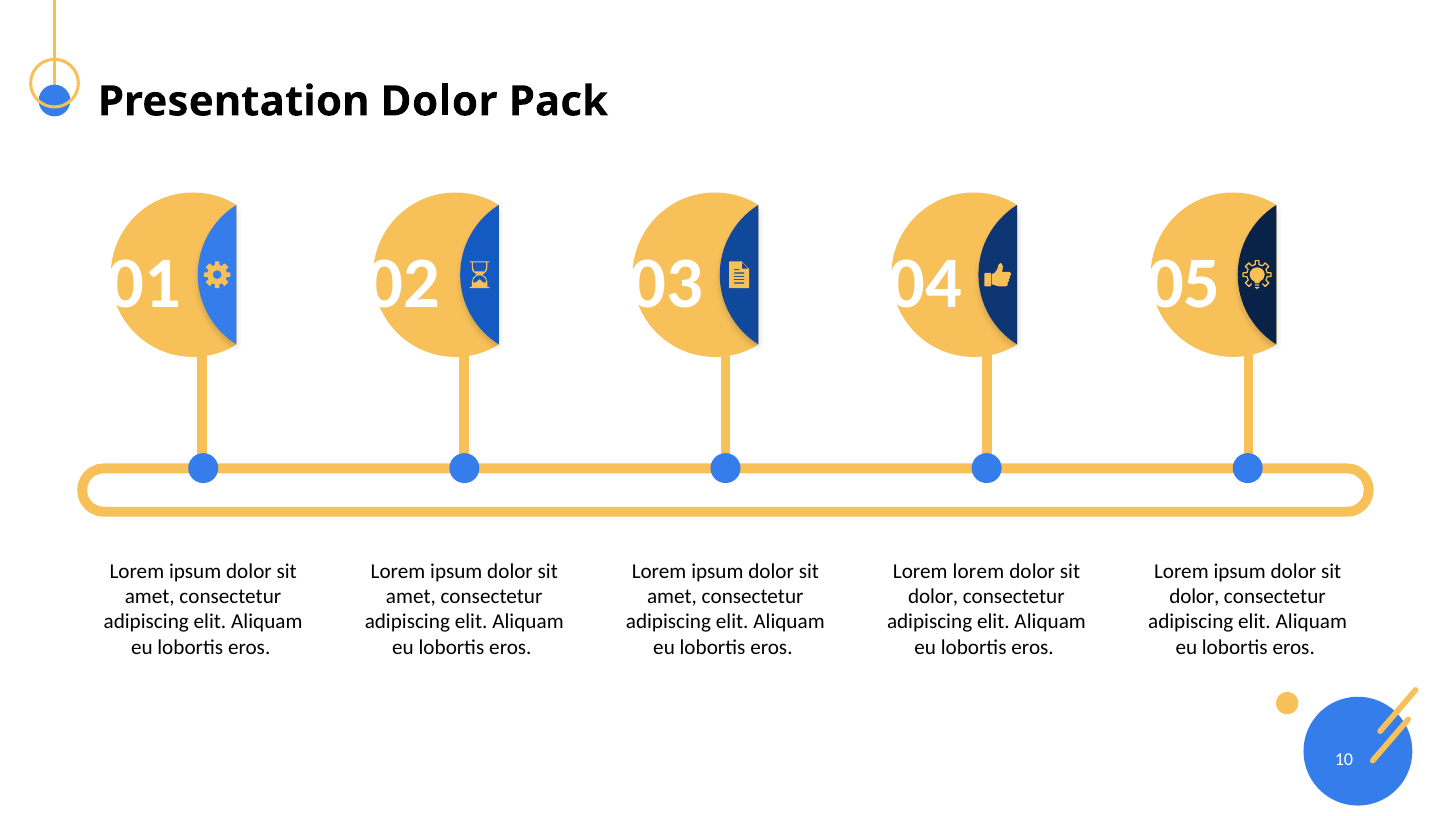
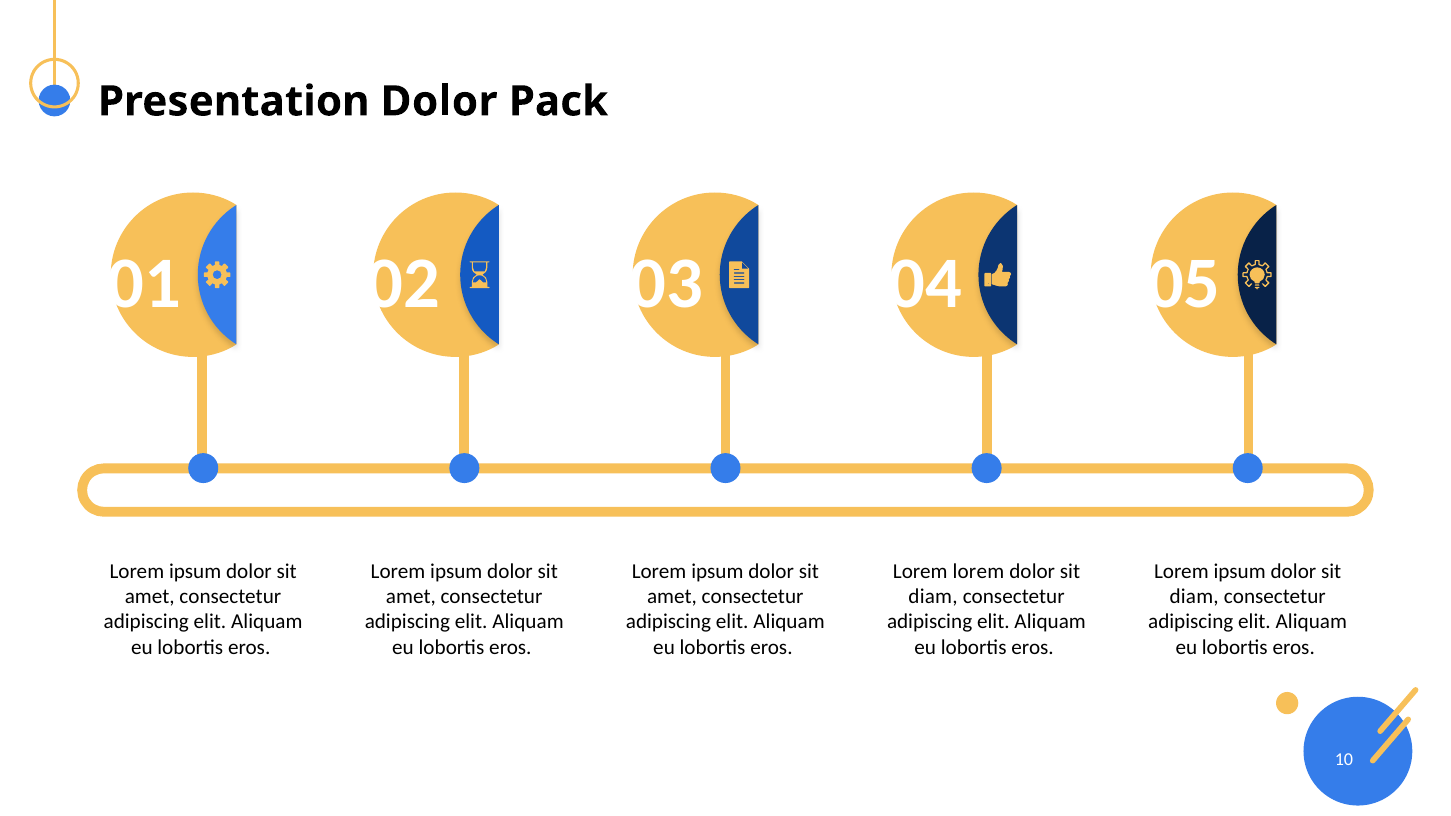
dolor at (933, 597): dolor -> diam
dolor at (1194, 597): dolor -> diam
